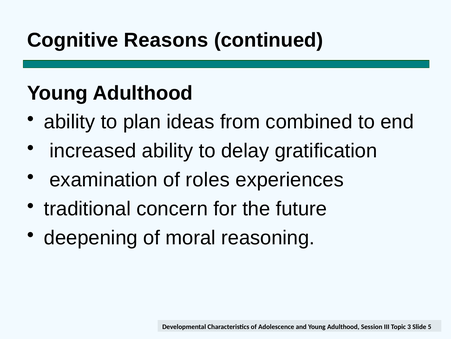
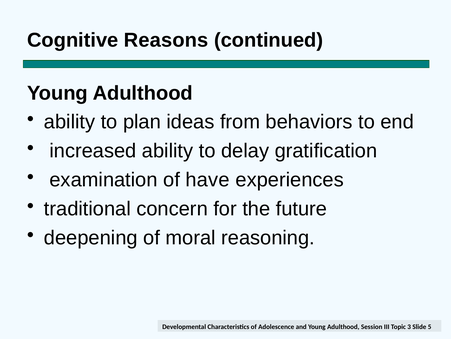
combined: combined -> behaviors
roles: roles -> have
